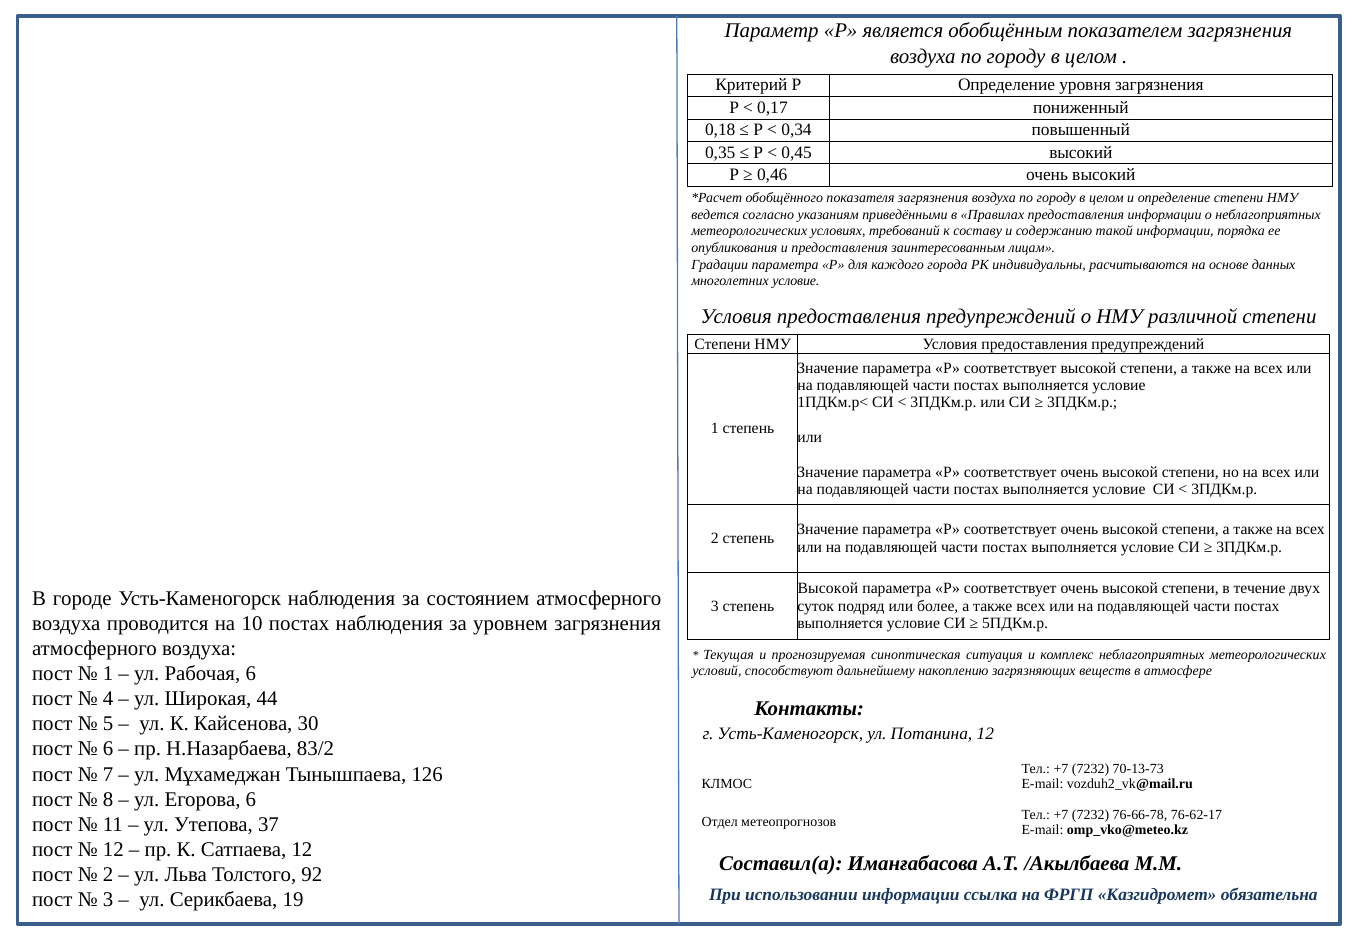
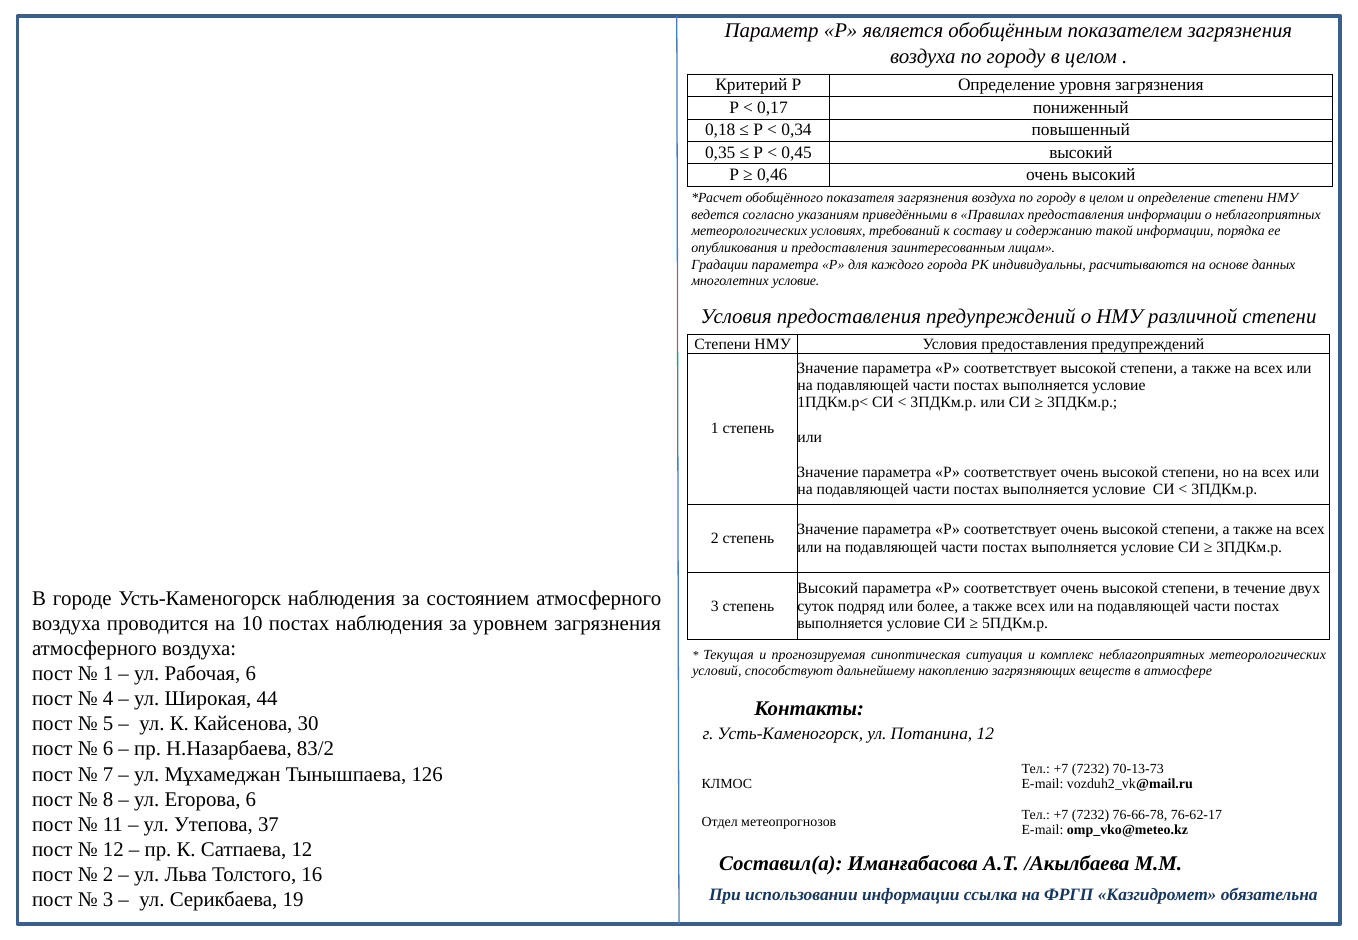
Высокой at (828, 589): Высокой -> Высокий
92: 92 -> 16
